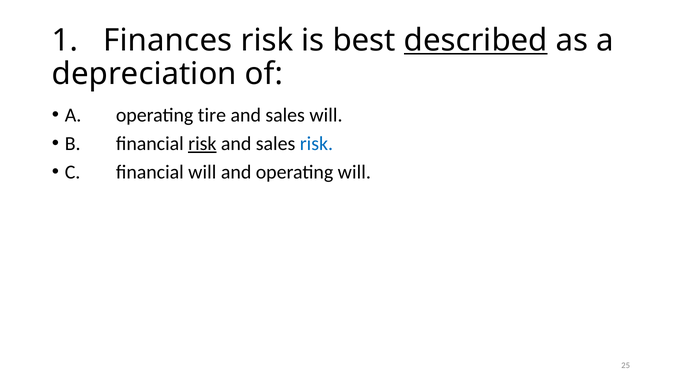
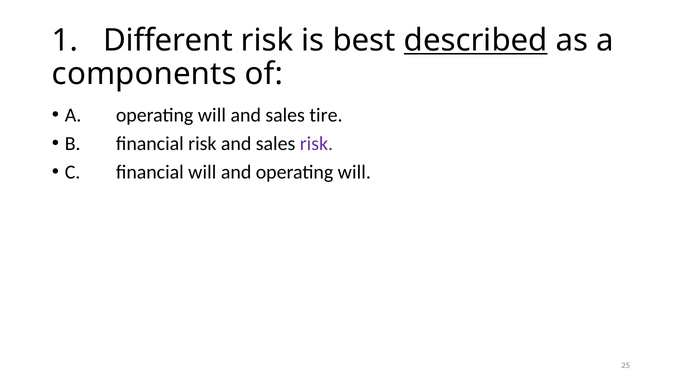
Finances: Finances -> Different
depreciation: depreciation -> components
A operating tire: tire -> will
sales will: will -> tire
risk at (202, 144) underline: present -> none
risk at (316, 144) colour: blue -> purple
